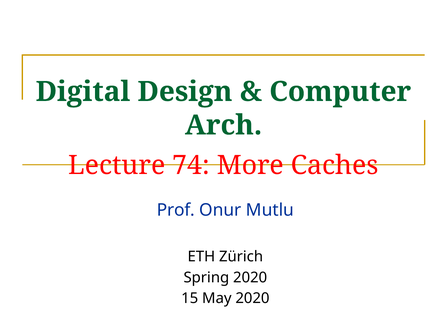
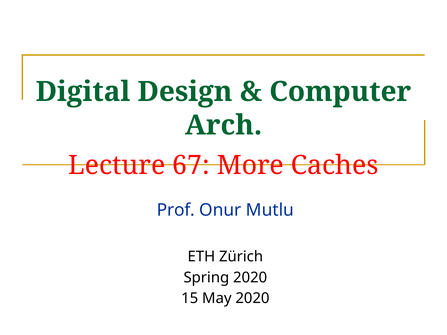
74: 74 -> 67
